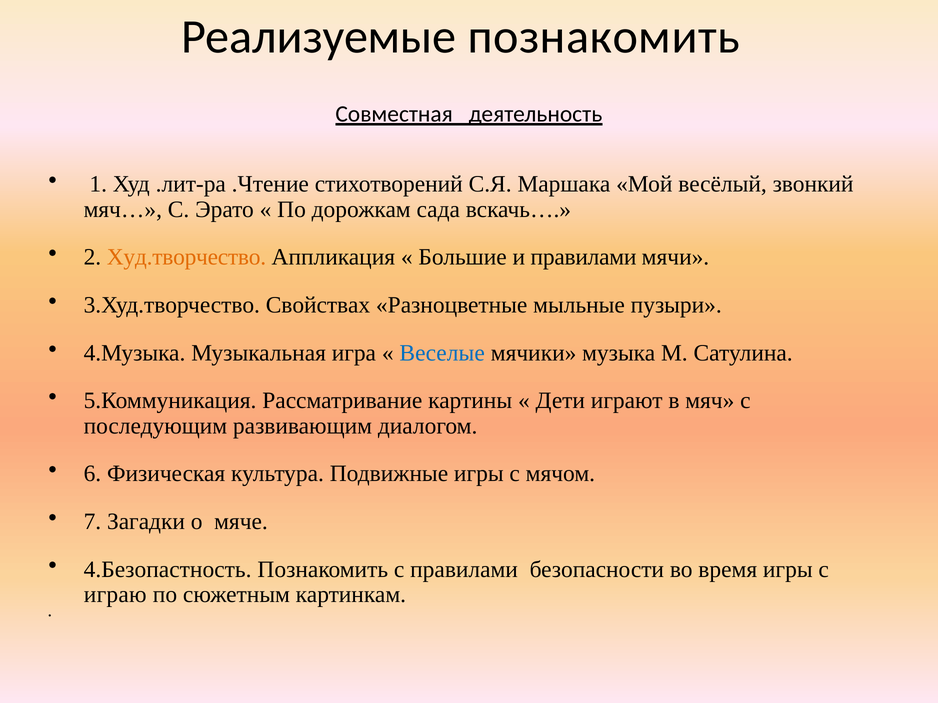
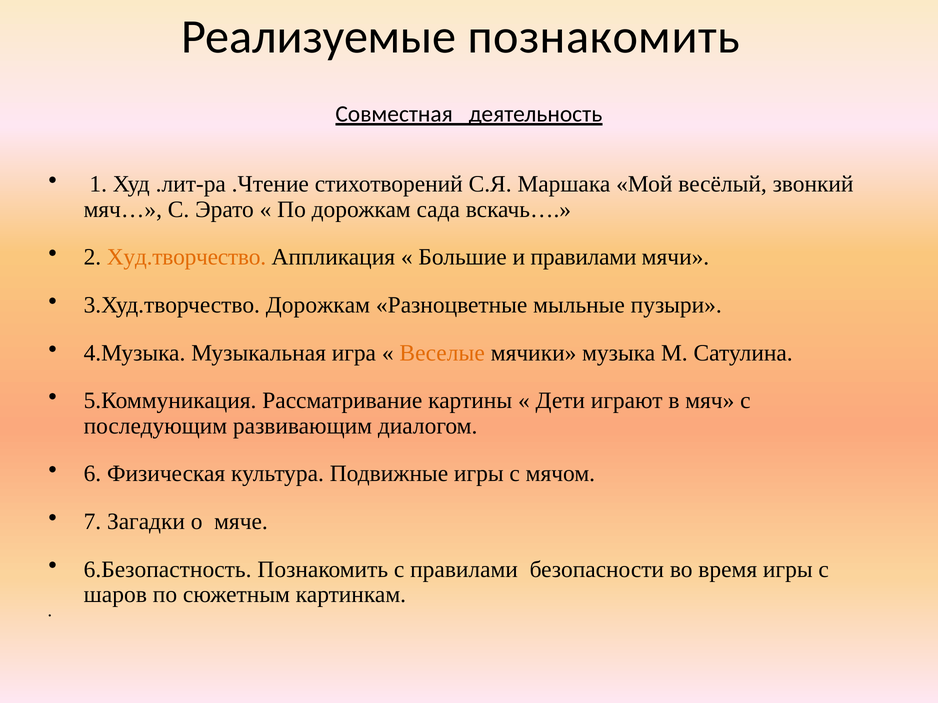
3.Худ.творчество Свойствах: Свойствах -> Дорожкам
Веселые colour: blue -> orange
4.Безопастность: 4.Безопастность -> 6.Безопастность
играю: играю -> шаров
